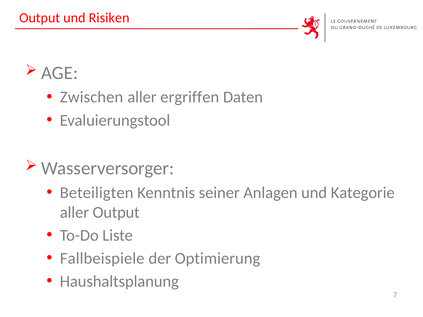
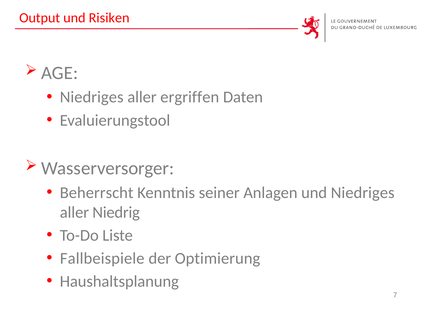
Zwischen at (92, 97): Zwischen -> Niedriges
Beteiligten: Beteiligten -> Beherrscht
und Kategorie: Kategorie -> Niedriges
aller Output: Output -> Niedrig
